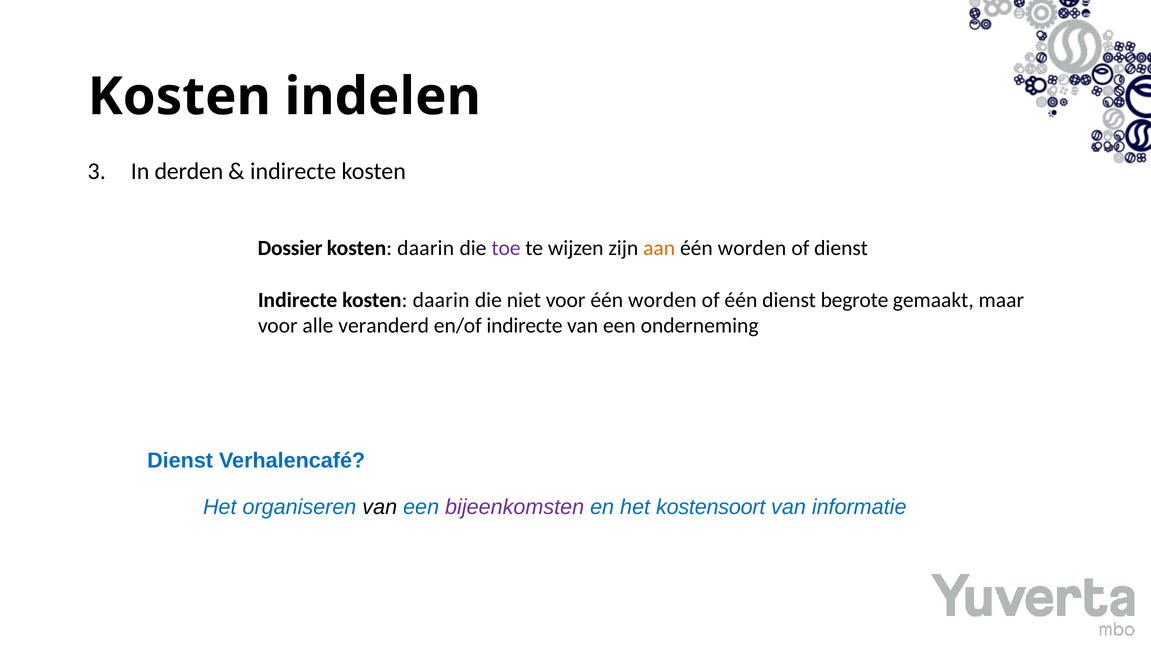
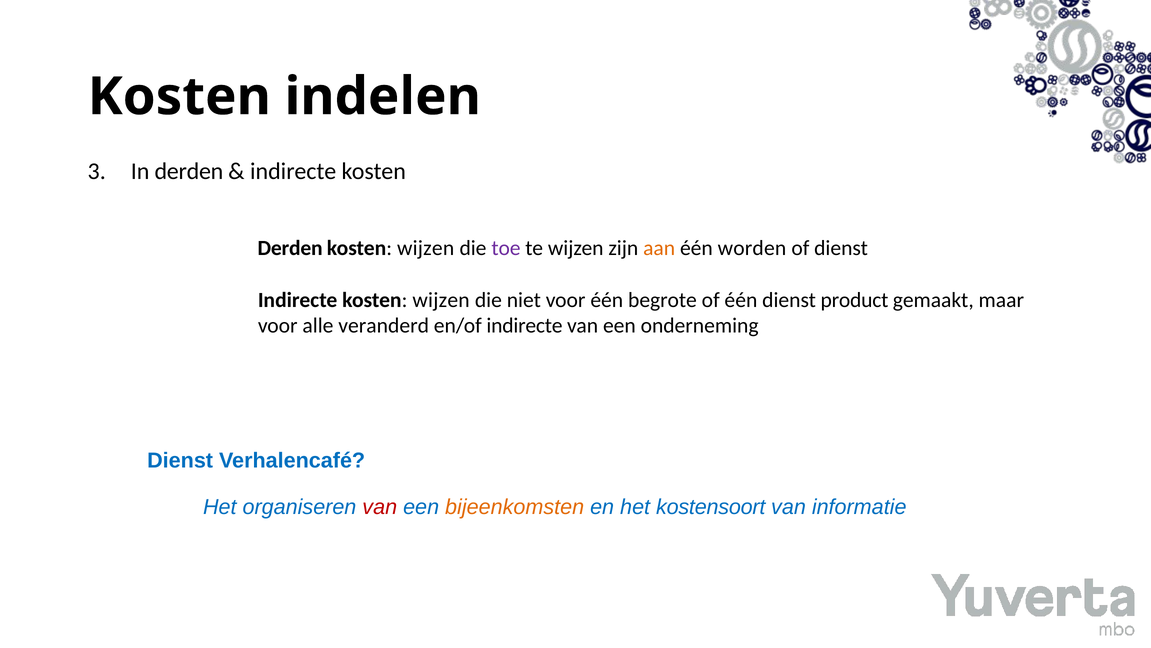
Dossier at (290, 248): Dossier -> Derden
daarin at (426, 248): daarin -> wijzen
Indirecte kosten daarin: daarin -> wijzen
voor één worden: worden -> begrote
begrote: begrote -> product
van at (380, 507) colour: black -> red
bijeenkomsten colour: purple -> orange
